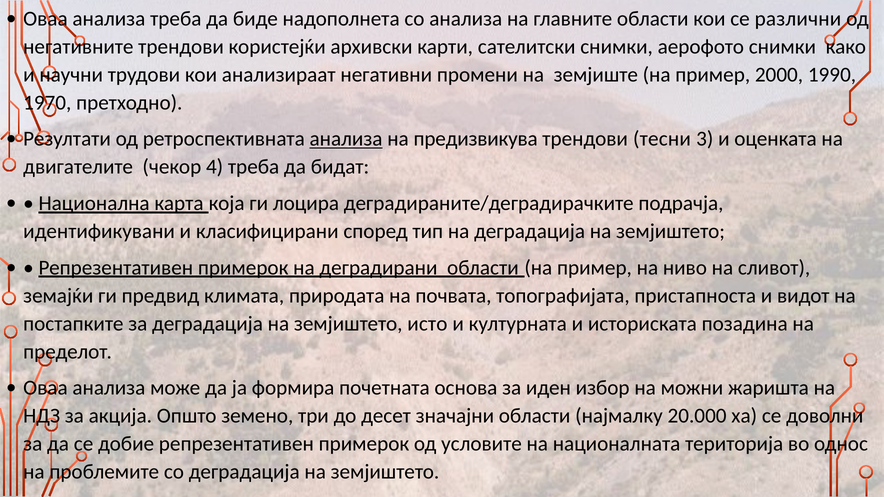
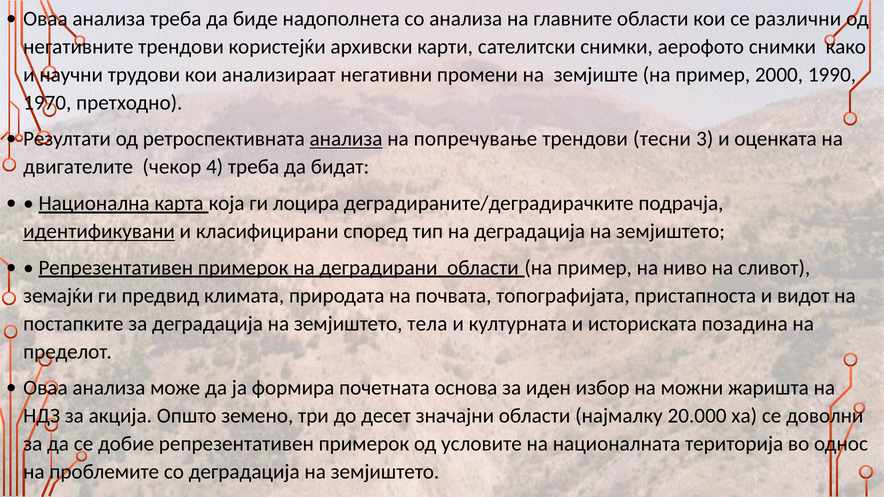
предизвикува: предизвикува -> попречување
идентификувани underline: none -> present
исто: исто -> тела
